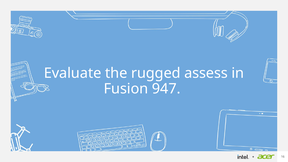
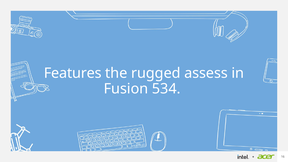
Evaluate: Evaluate -> Features
947: 947 -> 534
